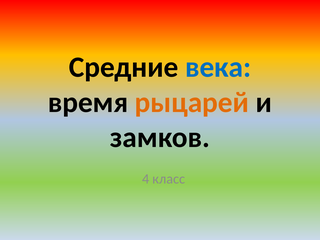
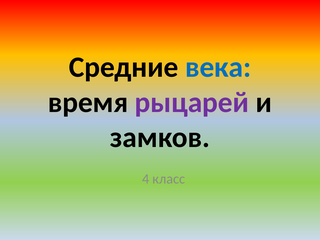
рыцарей colour: orange -> purple
